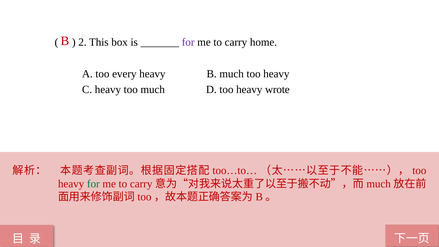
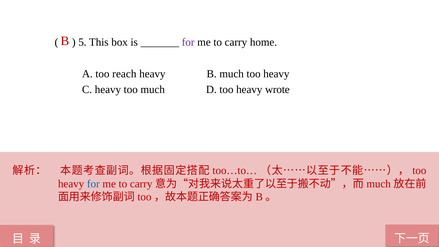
2: 2 -> 5
every: every -> reach
for at (93, 184) colour: green -> blue
